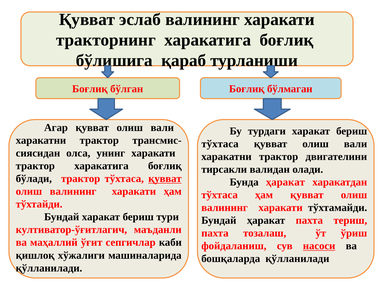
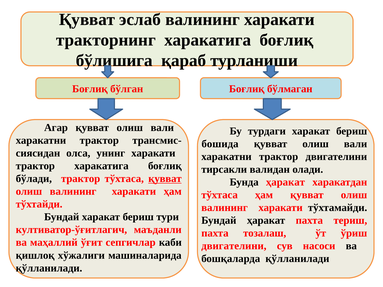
тўхтаса at (220, 144): тўхтаса -> бошида
фойдаланиш at (234, 246): фойдаланиш -> двигателини
насоси underline: present -> none
